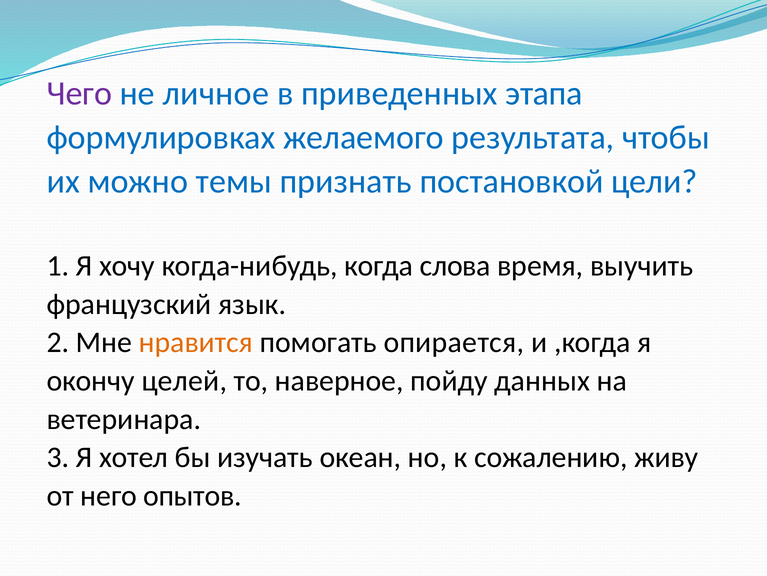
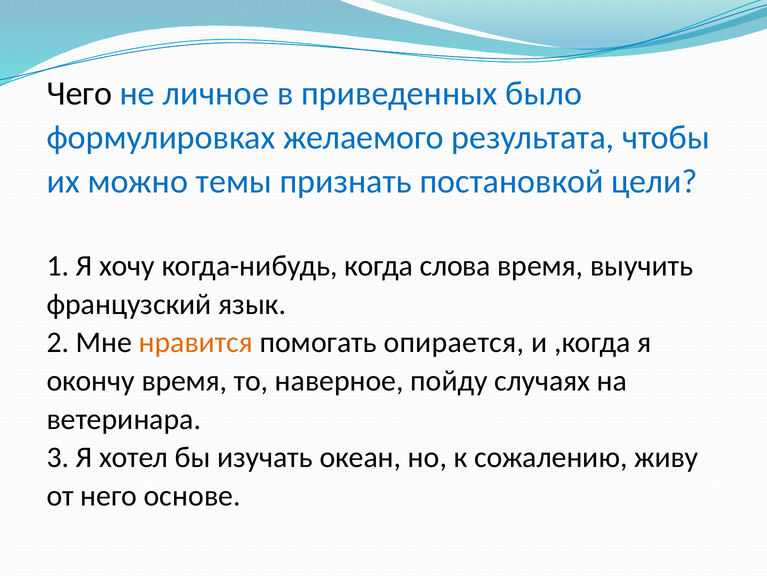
Чего colour: purple -> black
этапа: этапа -> было
окончу целей: целей -> время
данных: данных -> случаях
опытов: опытов -> основе
